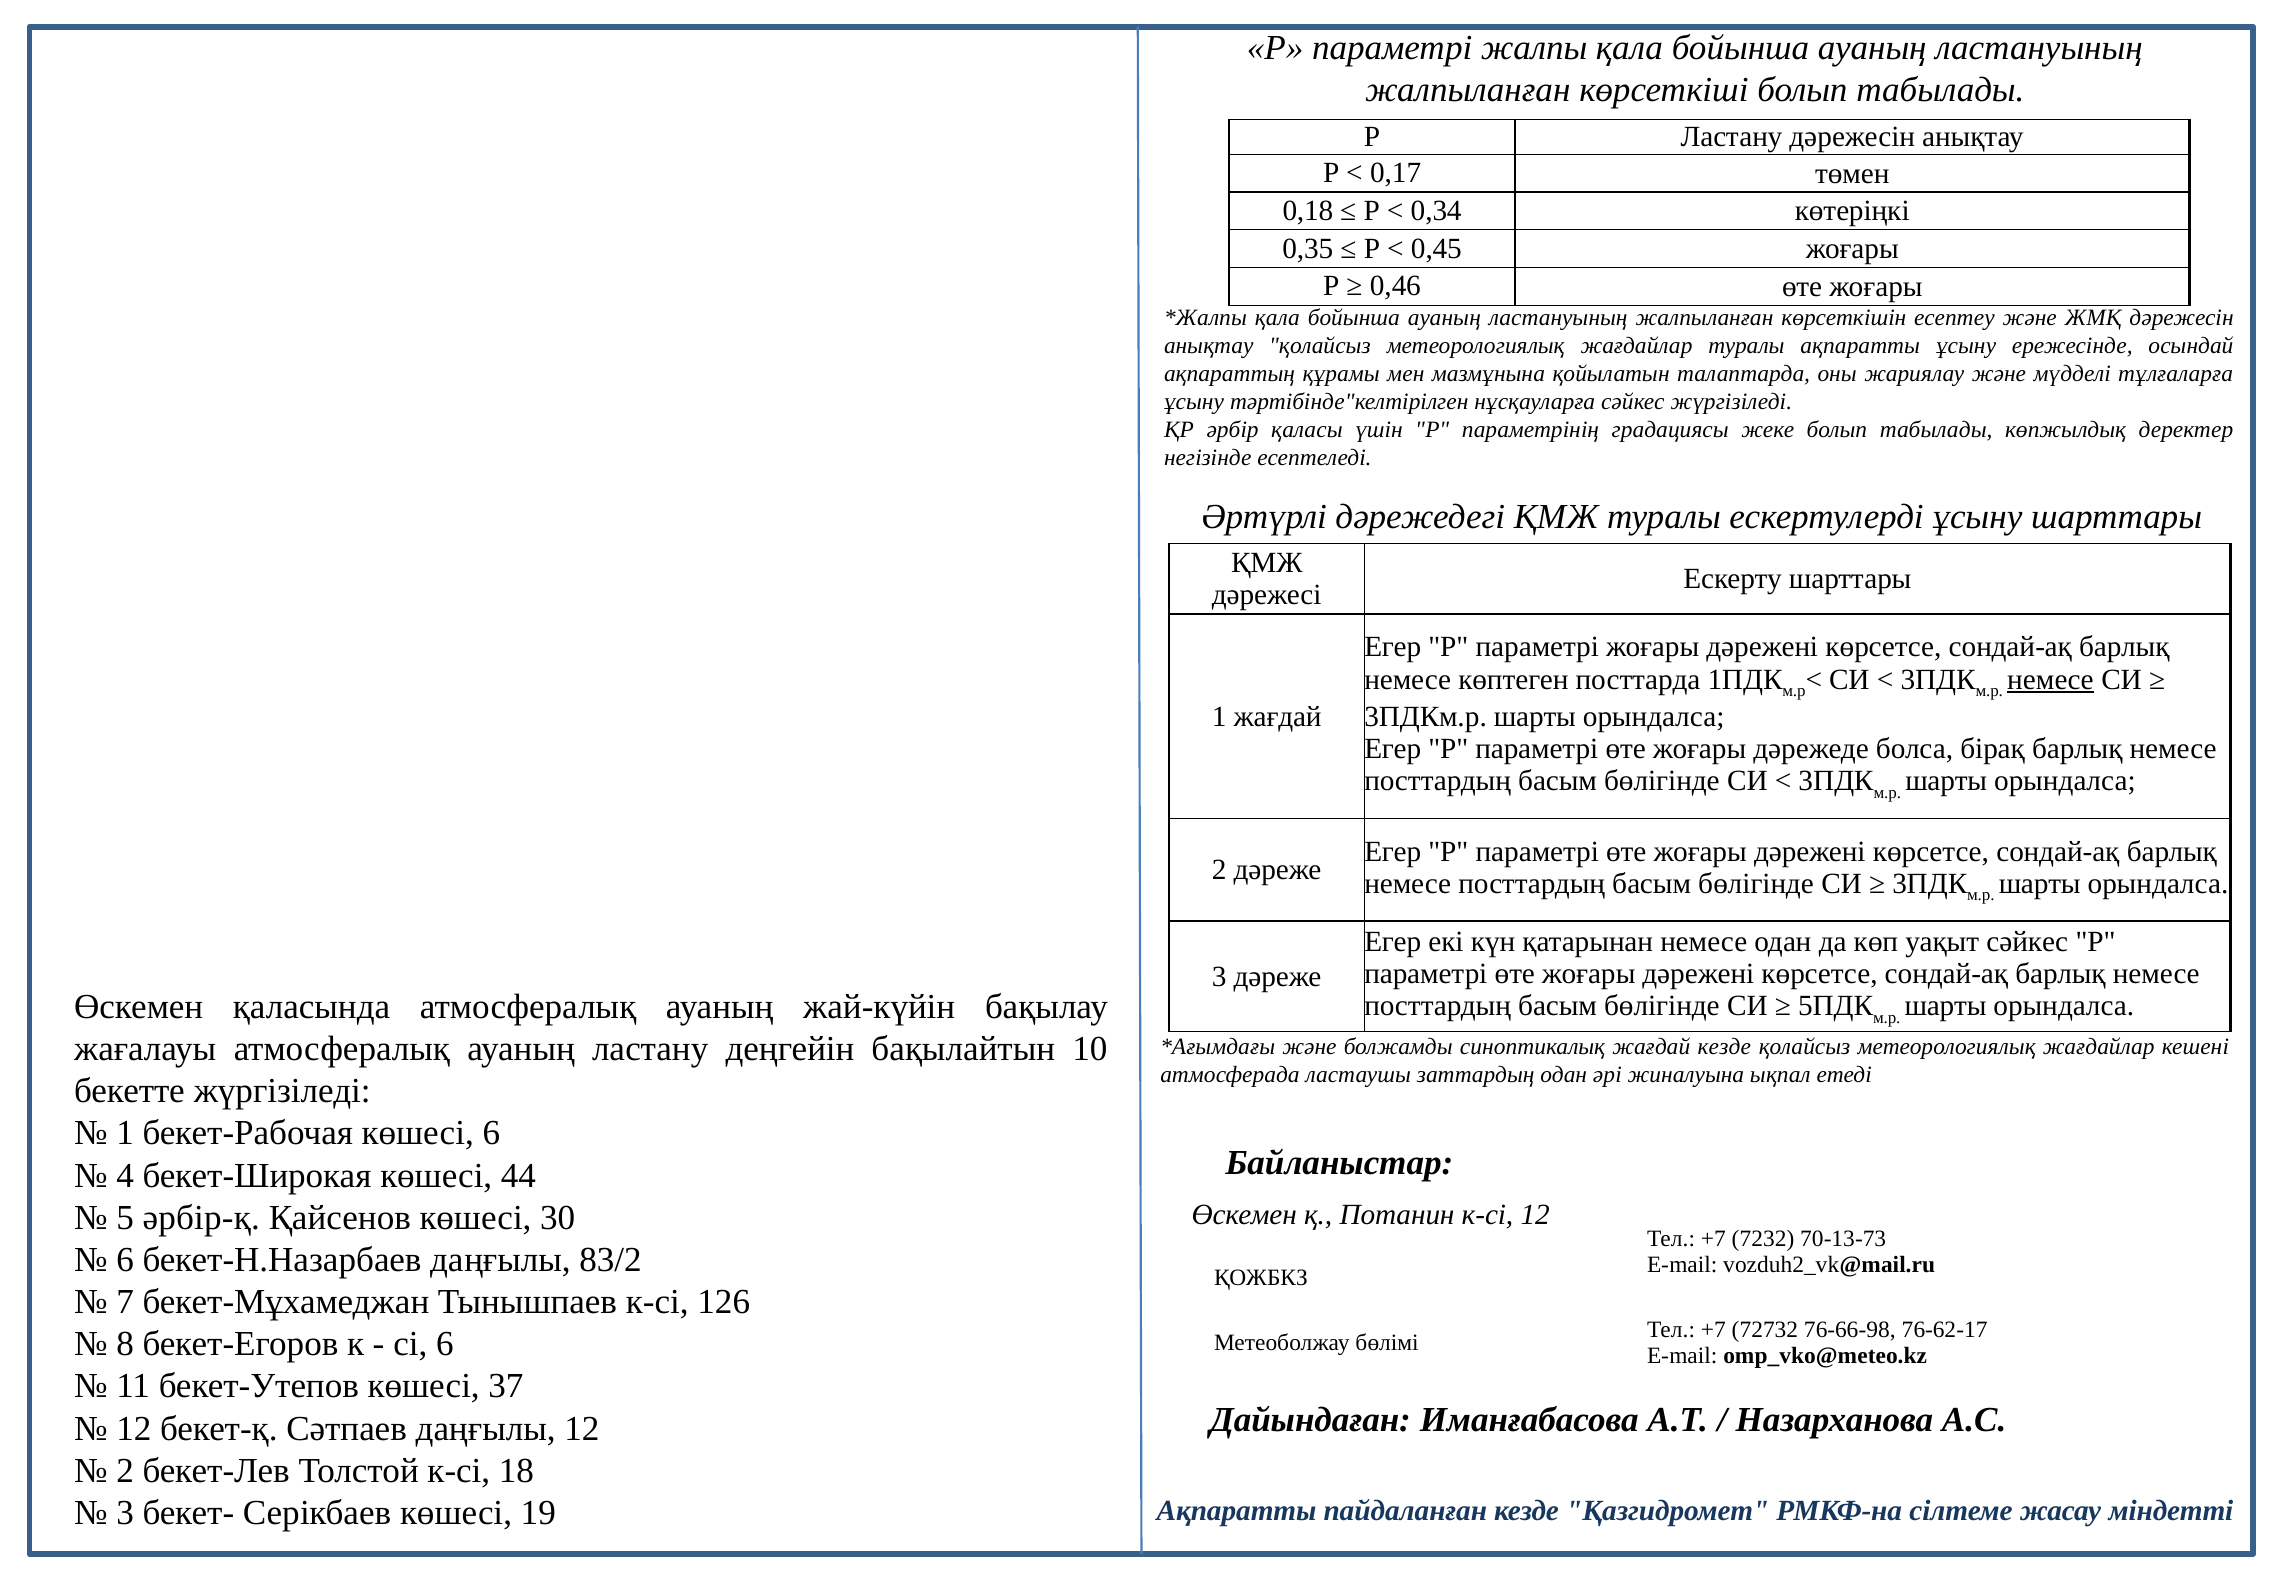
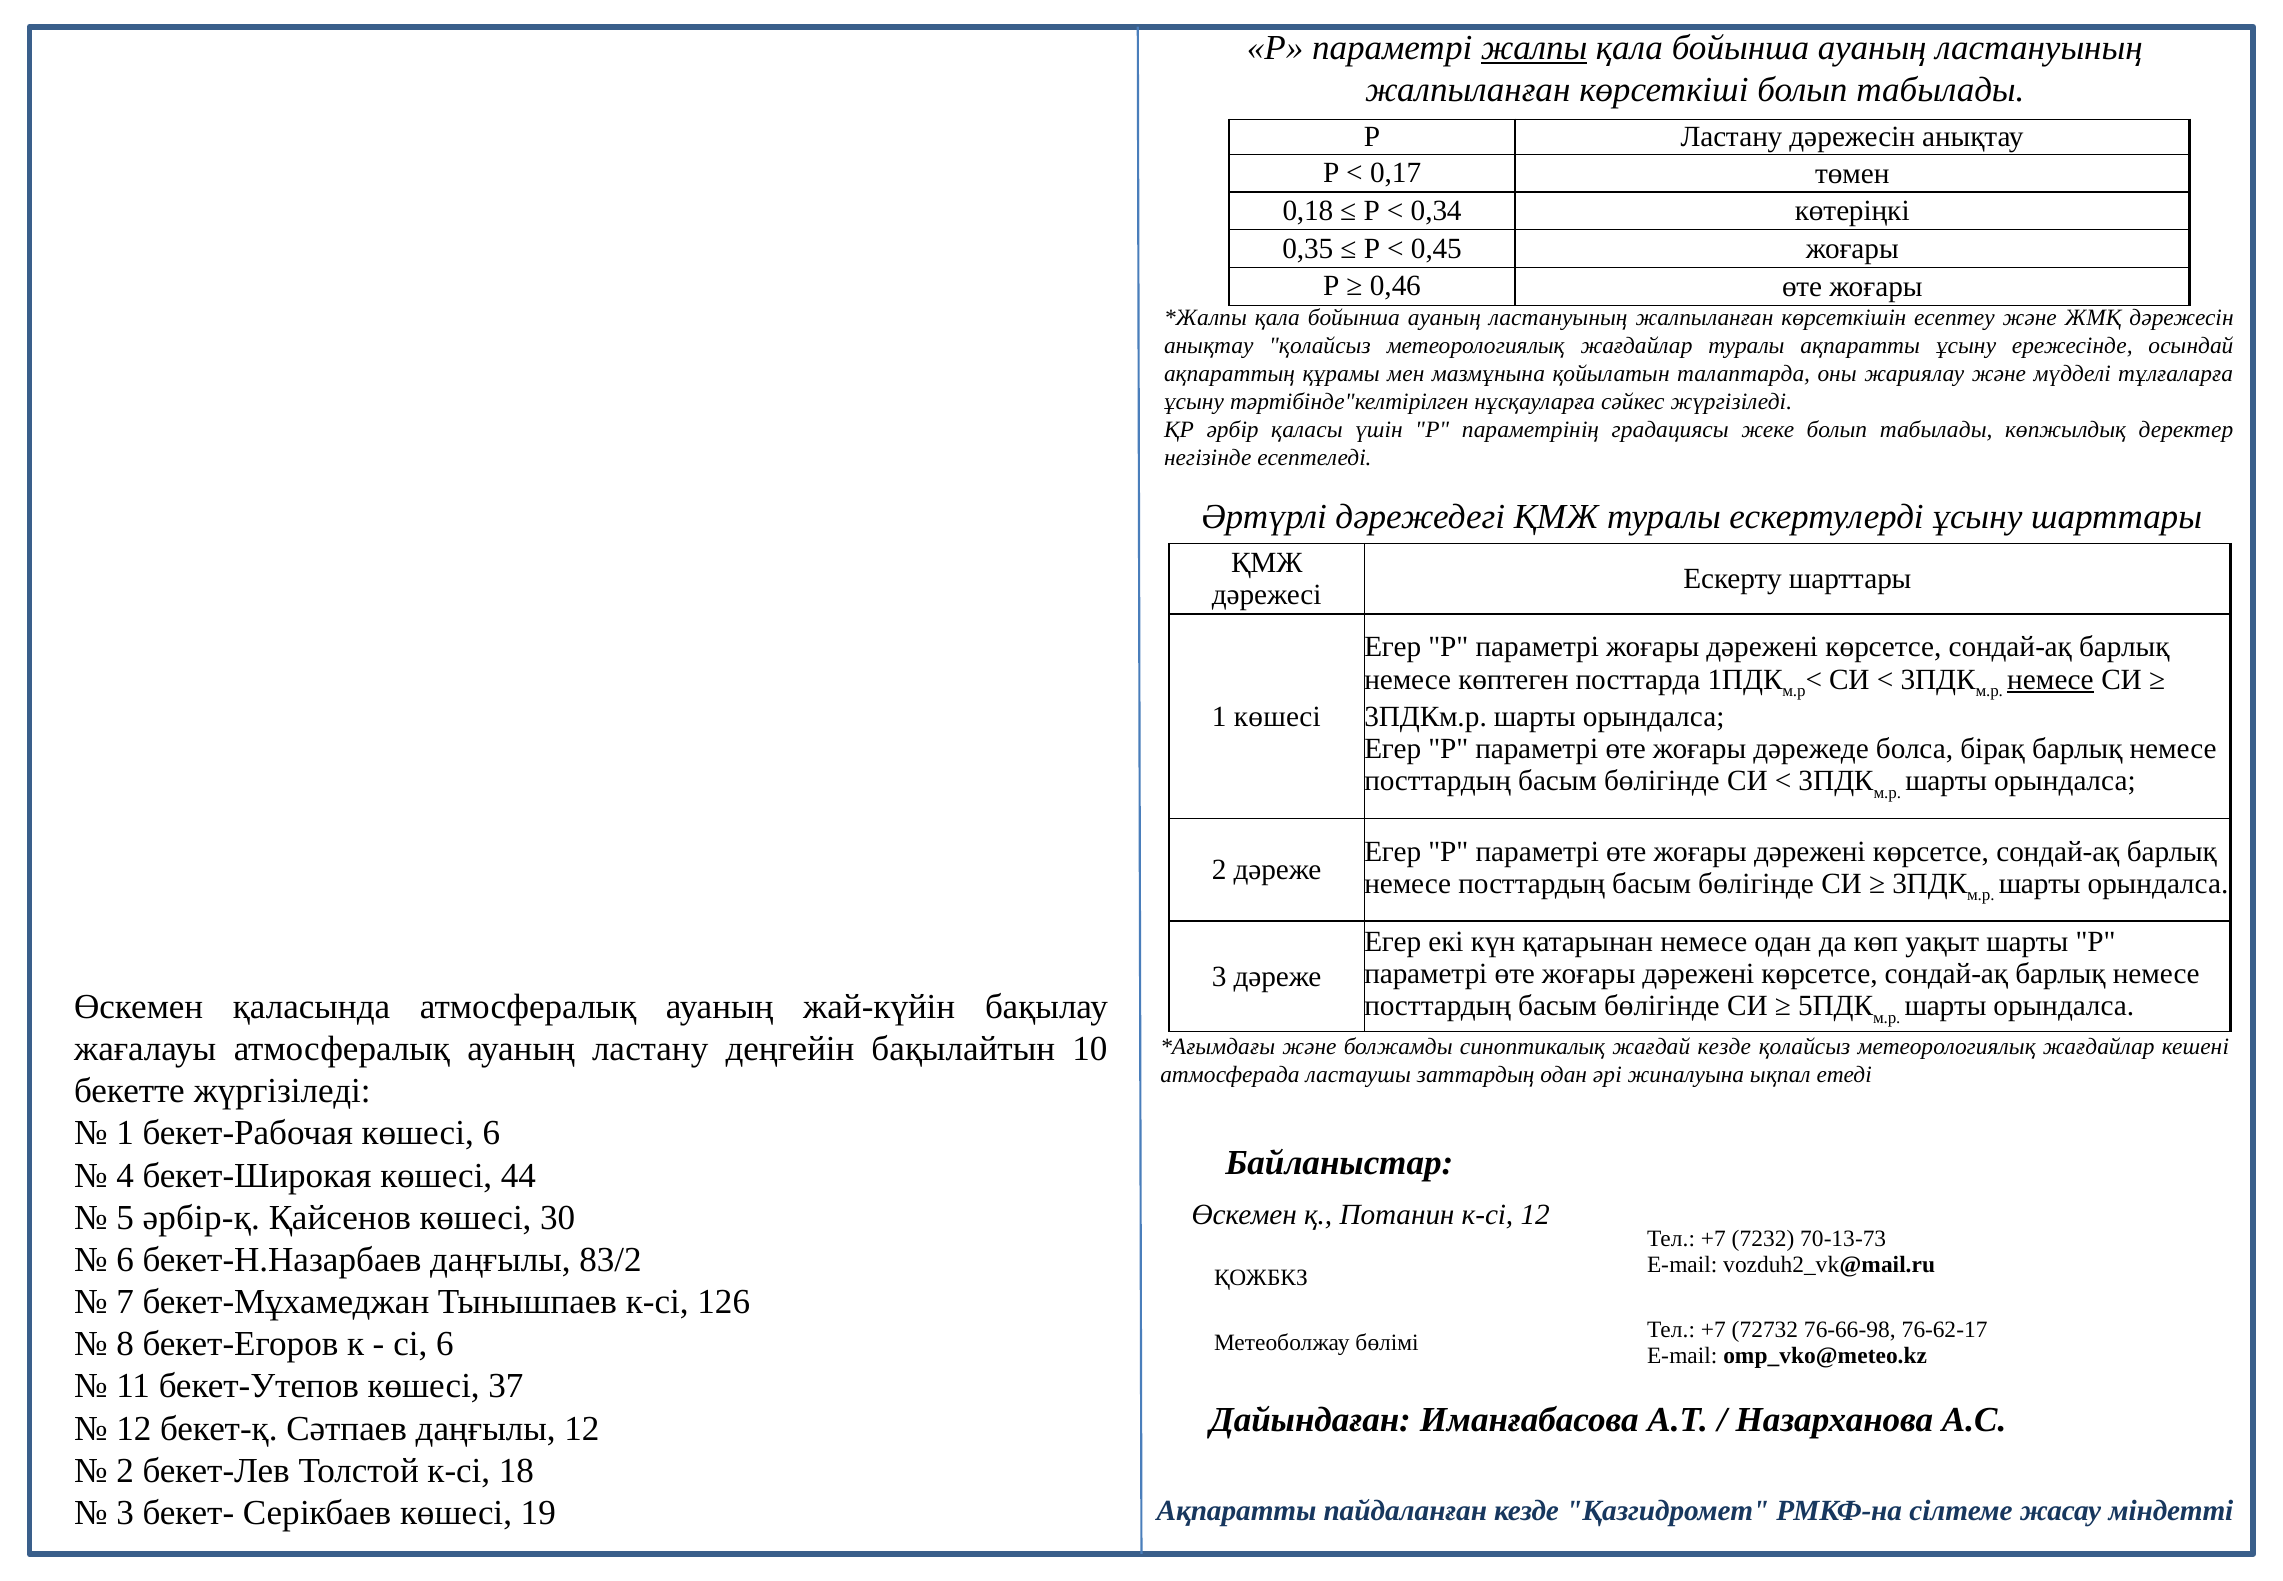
жалпы underline: none -> present
1 жағдай: жағдай -> көшесі
уақыт сәйкес: сәйкес -> шарты
